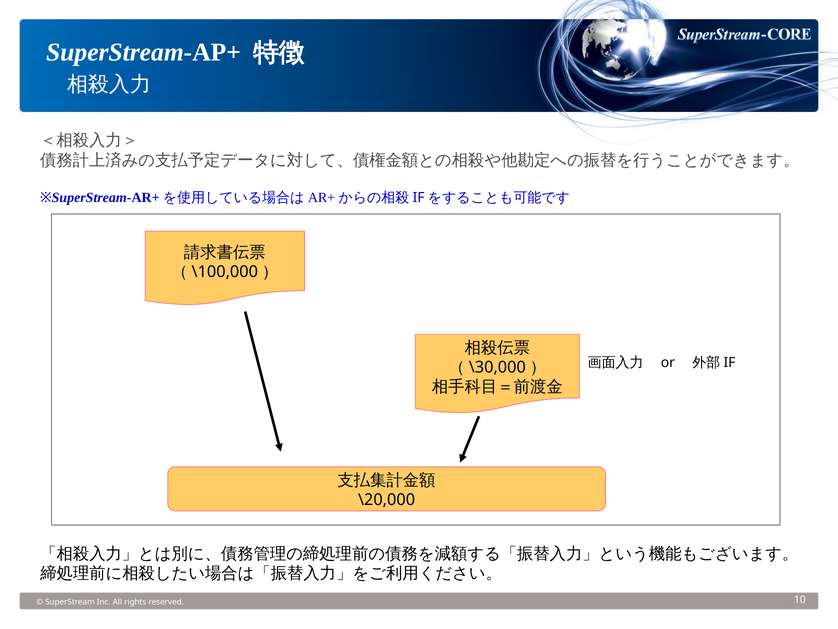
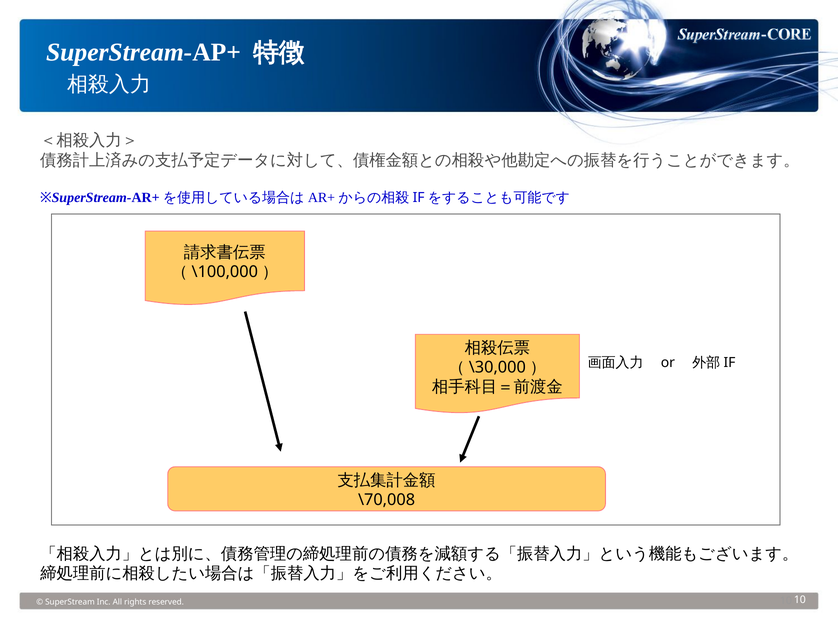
\20,000: \20,000 -> \70,008
